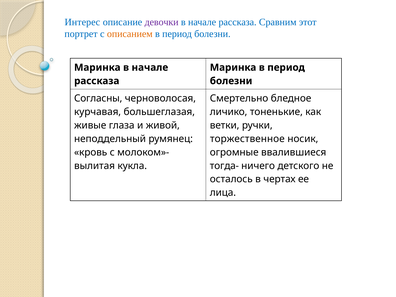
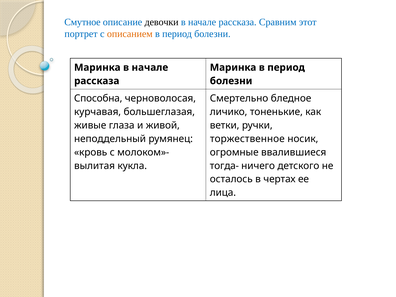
Интерес: Интерес -> Смутное
девочки colour: purple -> black
Согласны: Согласны -> Способна
